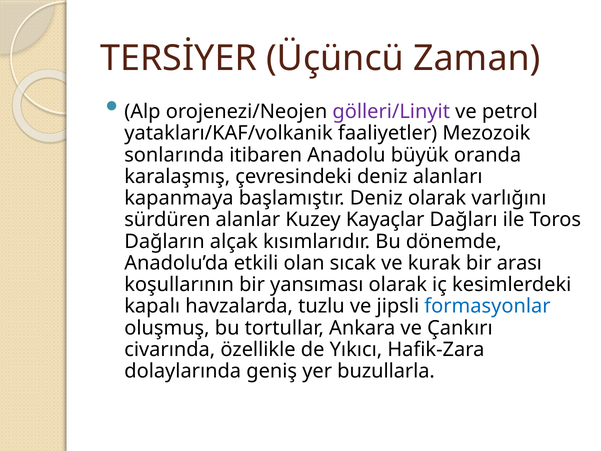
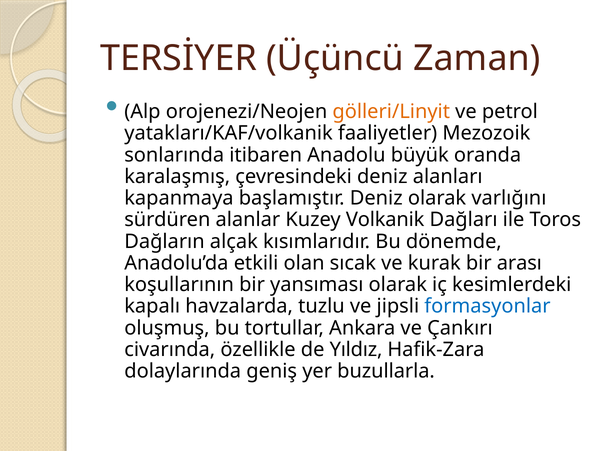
gölleri/Linyit colour: purple -> orange
Kayaçlar: Kayaçlar -> Volkanik
Yıkıcı: Yıkıcı -> Yıldız
